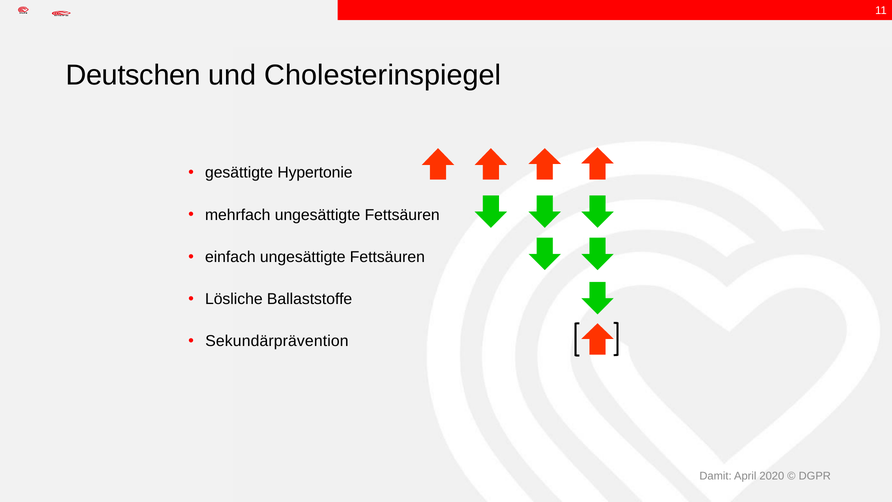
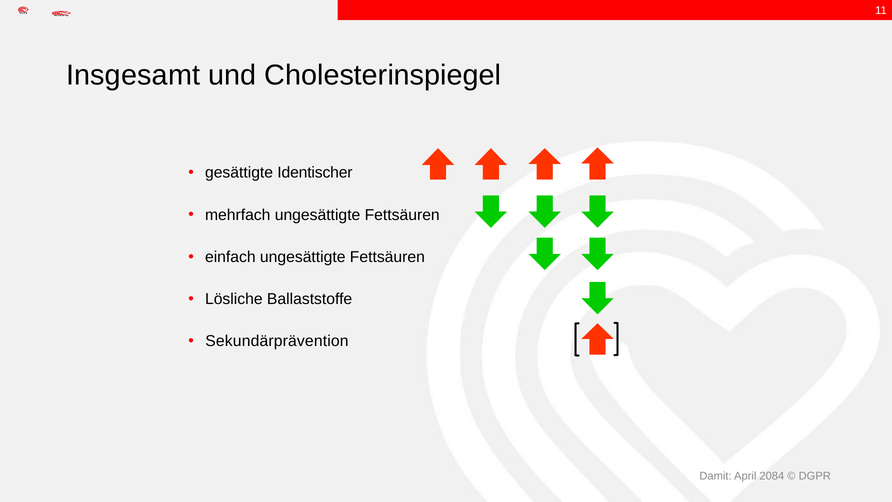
Deutschen: Deutschen -> Insgesamt
Hypertonie: Hypertonie -> Identischer
2020: 2020 -> 2084
